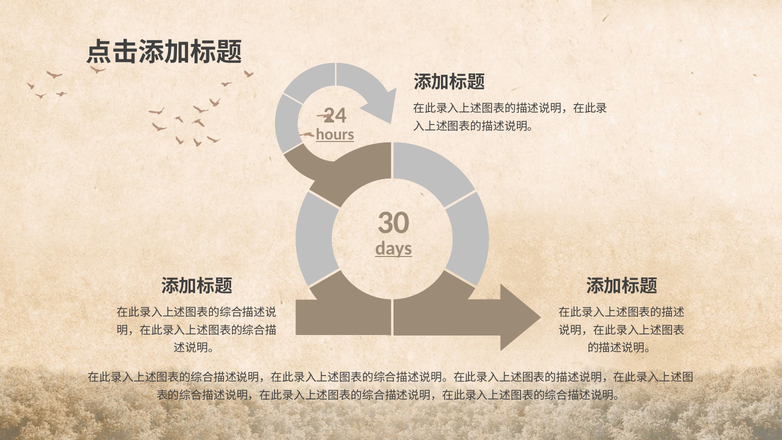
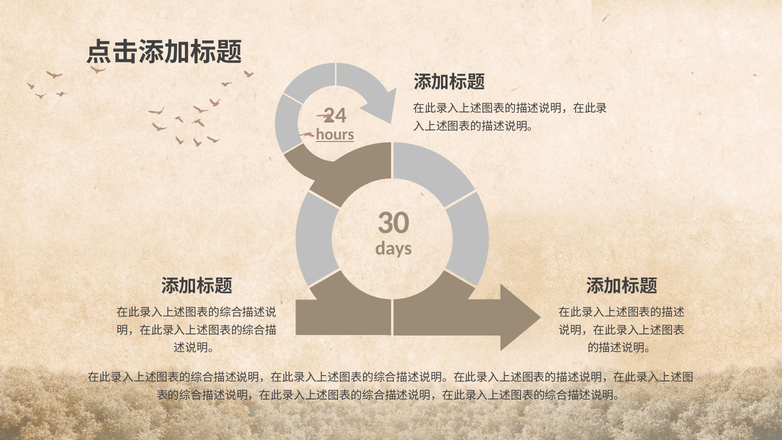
days underline: present -> none
